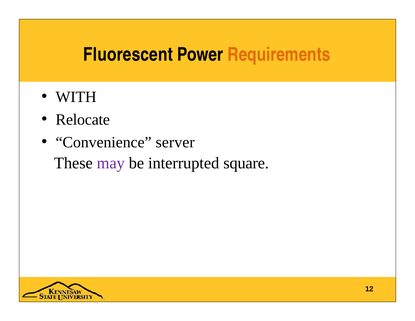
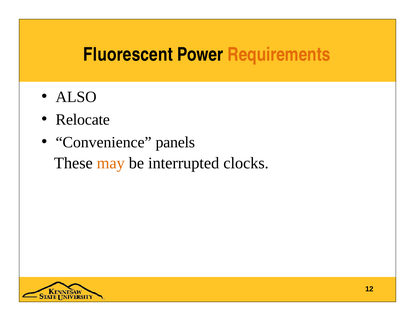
WITH: WITH -> ALSO
server: server -> panels
may colour: purple -> orange
square: square -> clocks
